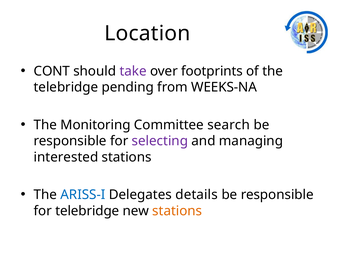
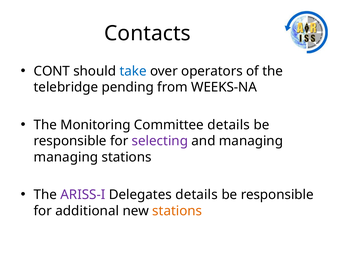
Location: Location -> Contacts
take colour: purple -> blue
footprints: footprints -> operators
Committee search: search -> details
interested at (66, 157): interested -> managing
ARISS-I colour: blue -> purple
for telebridge: telebridge -> additional
